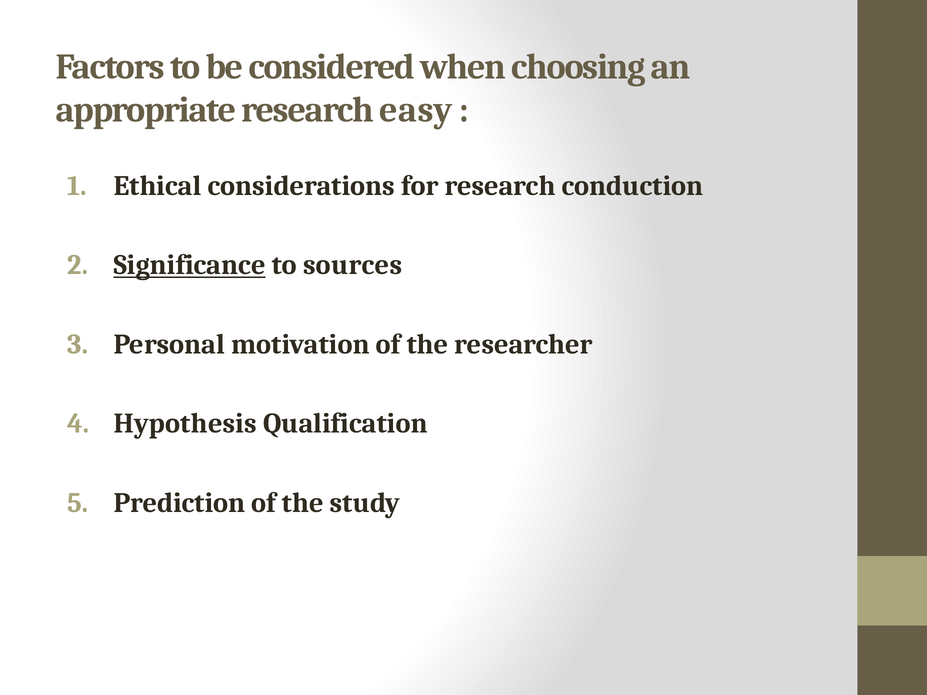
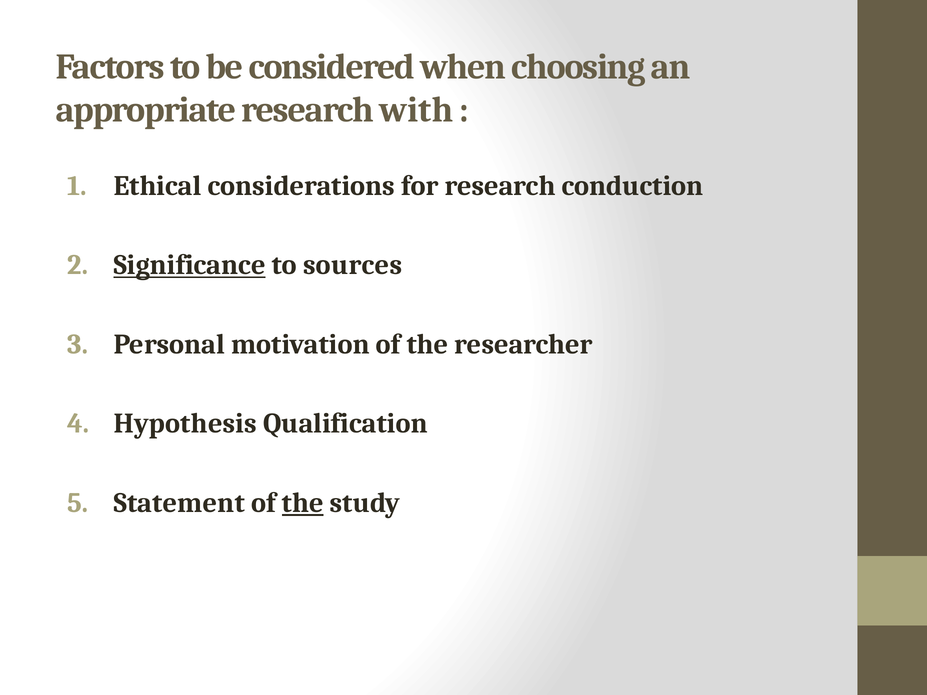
easy: easy -> with
Prediction: Prediction -> Statement
the at (303, 503) underline: none -> present
